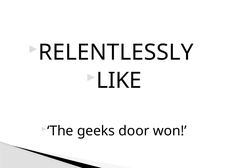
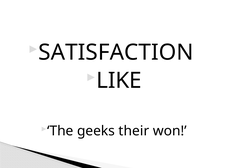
RELENTLESSLY: RELENTLESSLY -> SATISFACTION
door: door -> their
